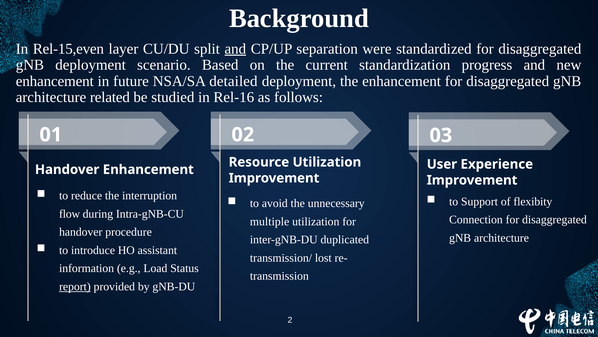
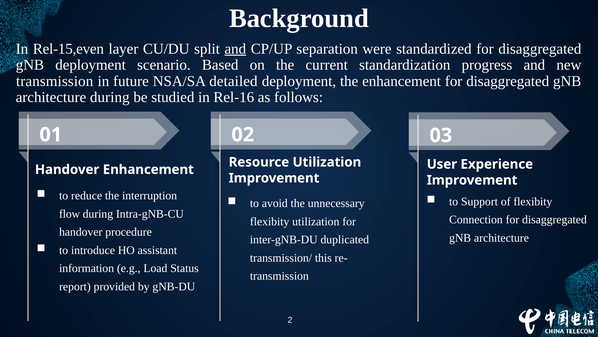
enhancement at (55, 81): enhancement -> transmission
architecture related: related -> during
multiple at (270, 221): multiple -> flexibity
lost: lost -> this
report underline: present -> none
